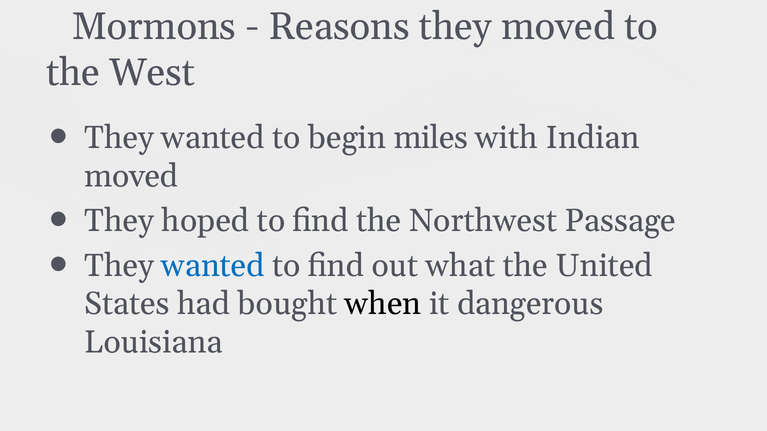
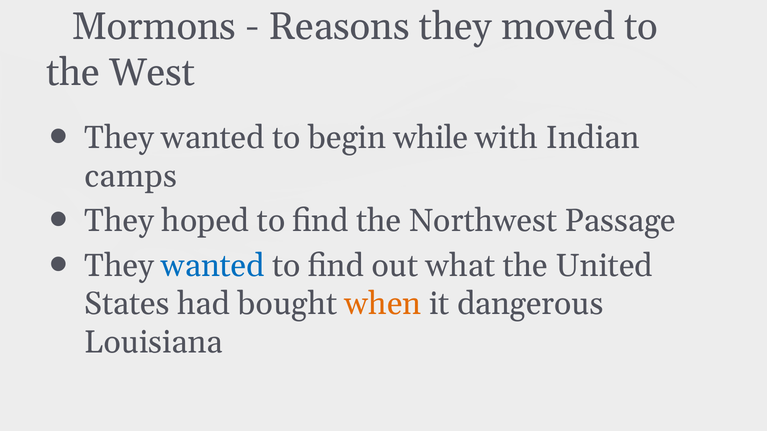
miles: miles -> while
moved at (131, 176): moved -> camps
when colour: black -> orange
